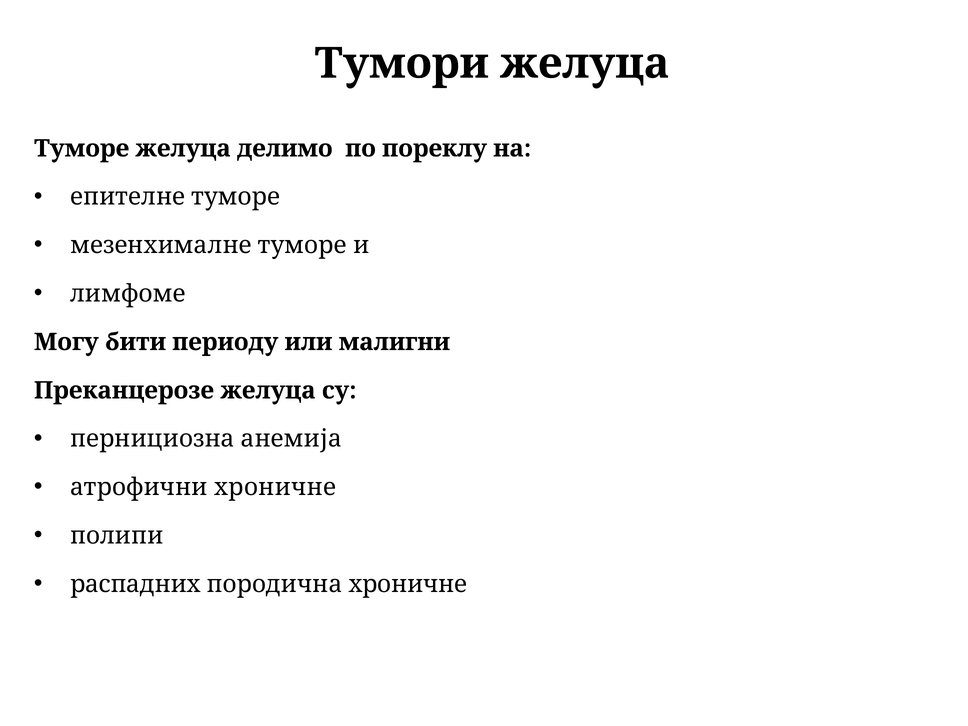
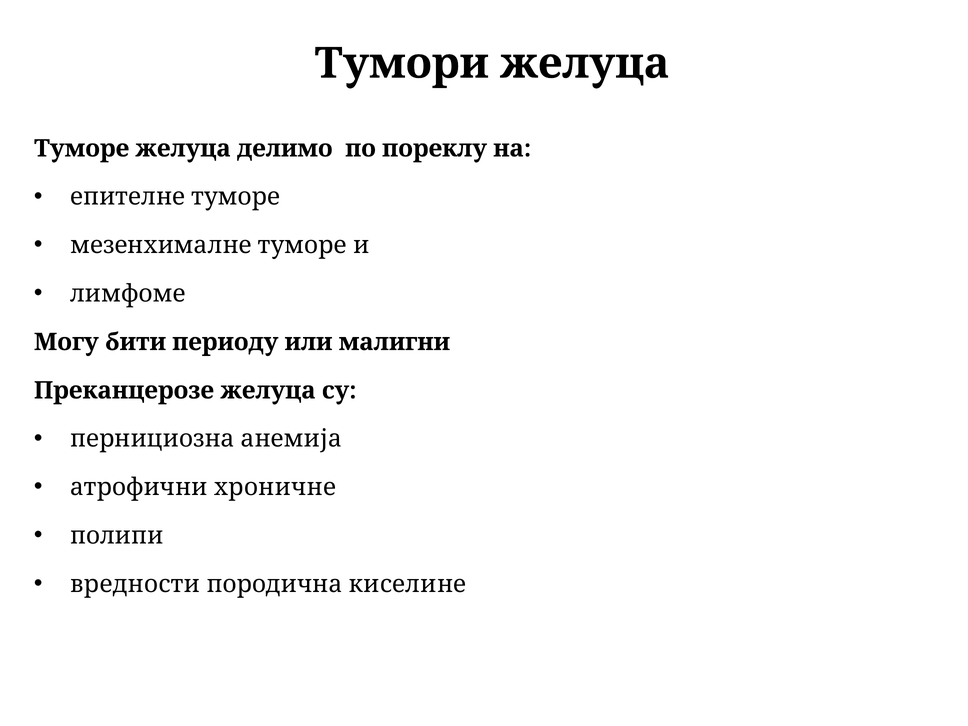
распадних: распадних -> вредности
породична хроничне: хроничне -> киселине
